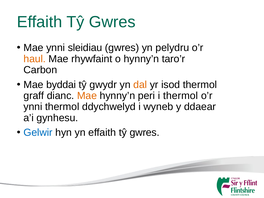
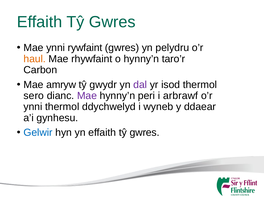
sleidiau: sleidiau -> rywfaint
byddai: byddai -> amryw
dal colour: orange -> purple
graff: graff -> sero
Mae at (87, 96) colour: orange -> purple
i thermol: thermol -> arbrawf
